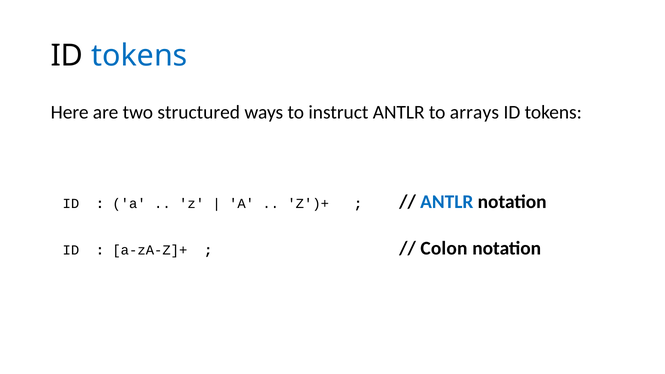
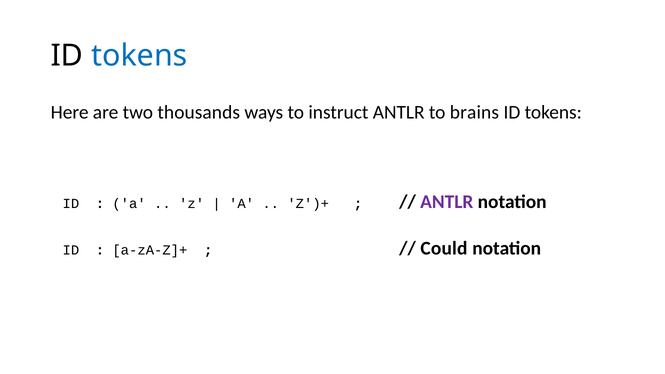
structured: structured -> thousands
arrays: arrays -> brains
ANTLR at (447, 202) colour: blue -> purple
Colon: Colon -> Could
